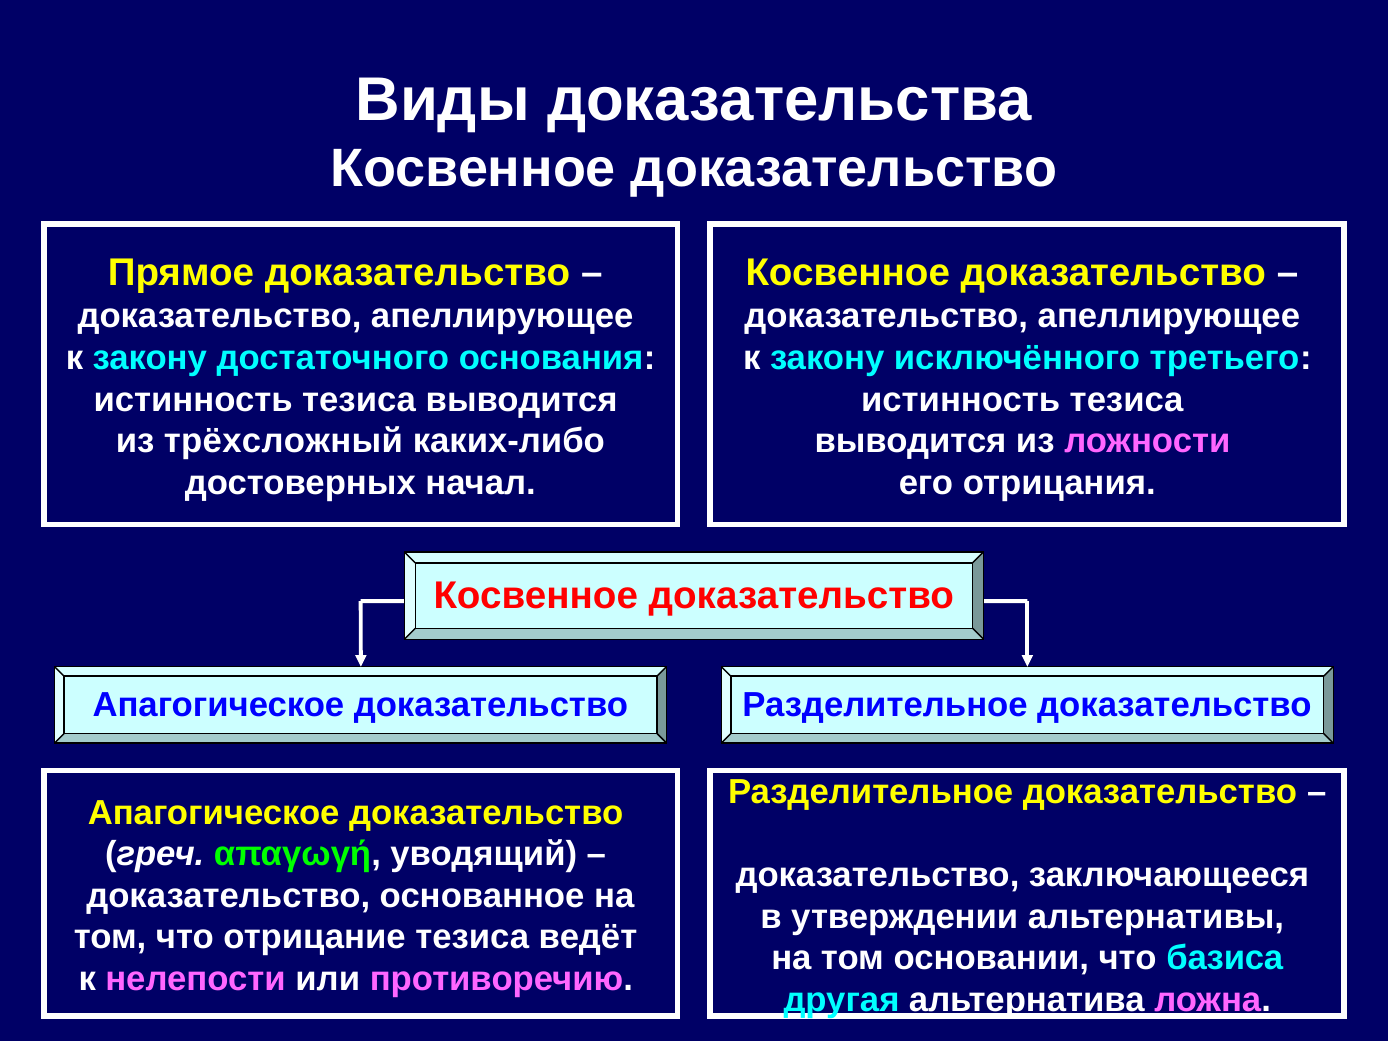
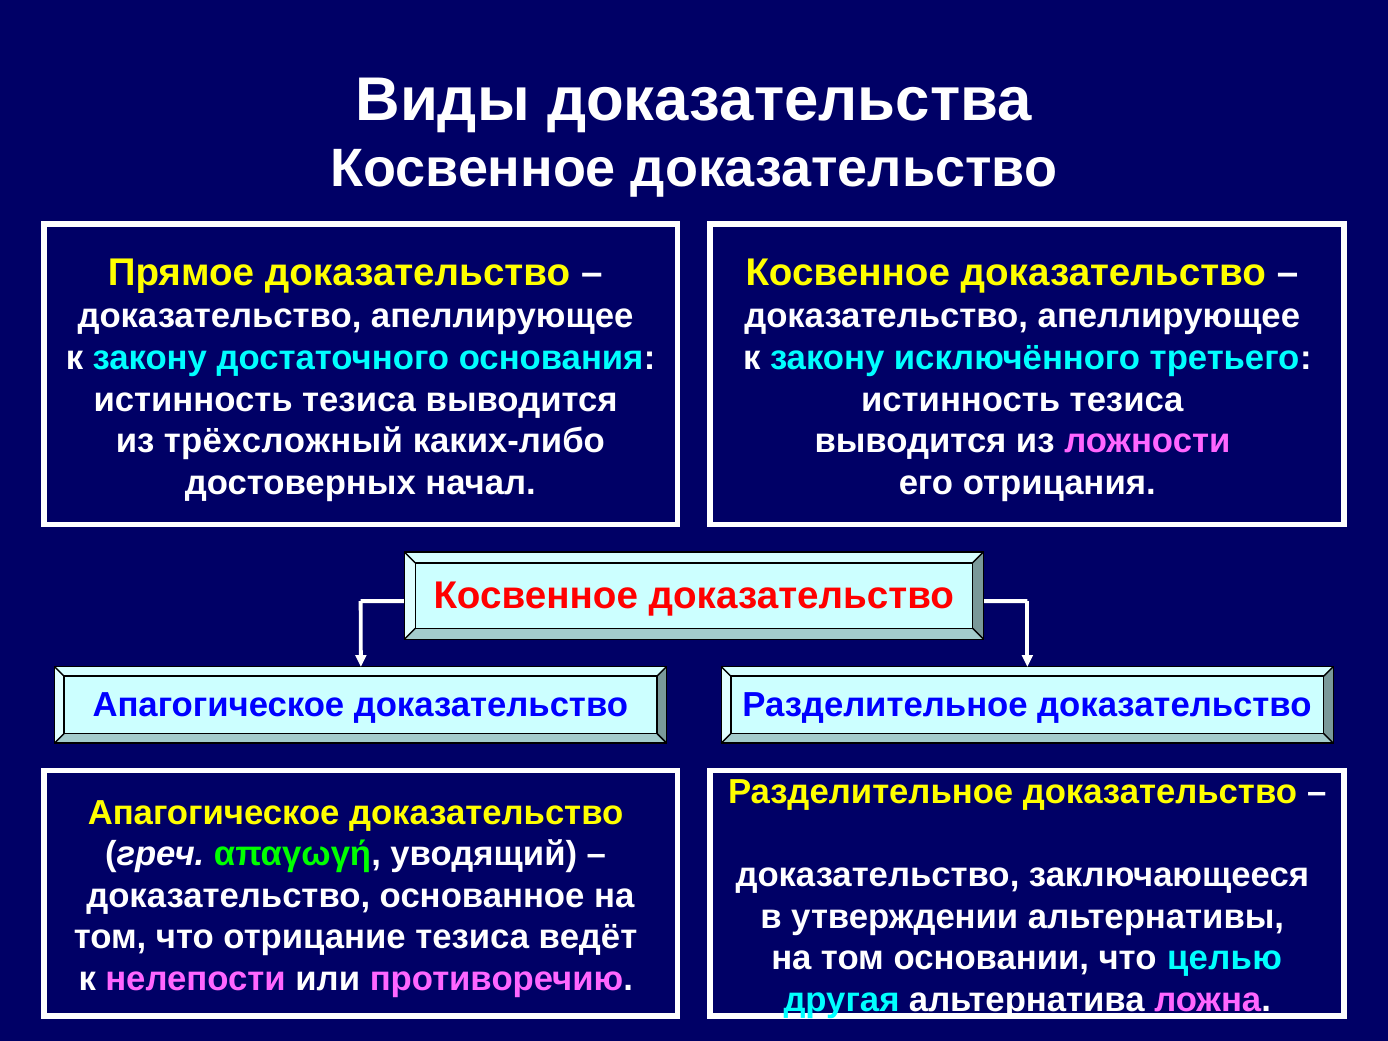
базиса: базиса -> целью
